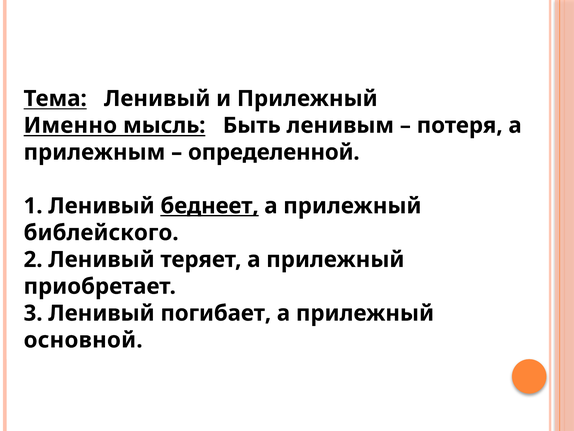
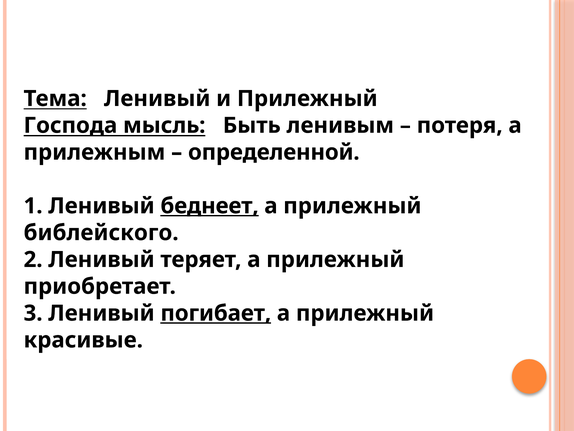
Именно: Именно -> Господа
погибает underline: none -> present
основной: основной -> красивые
